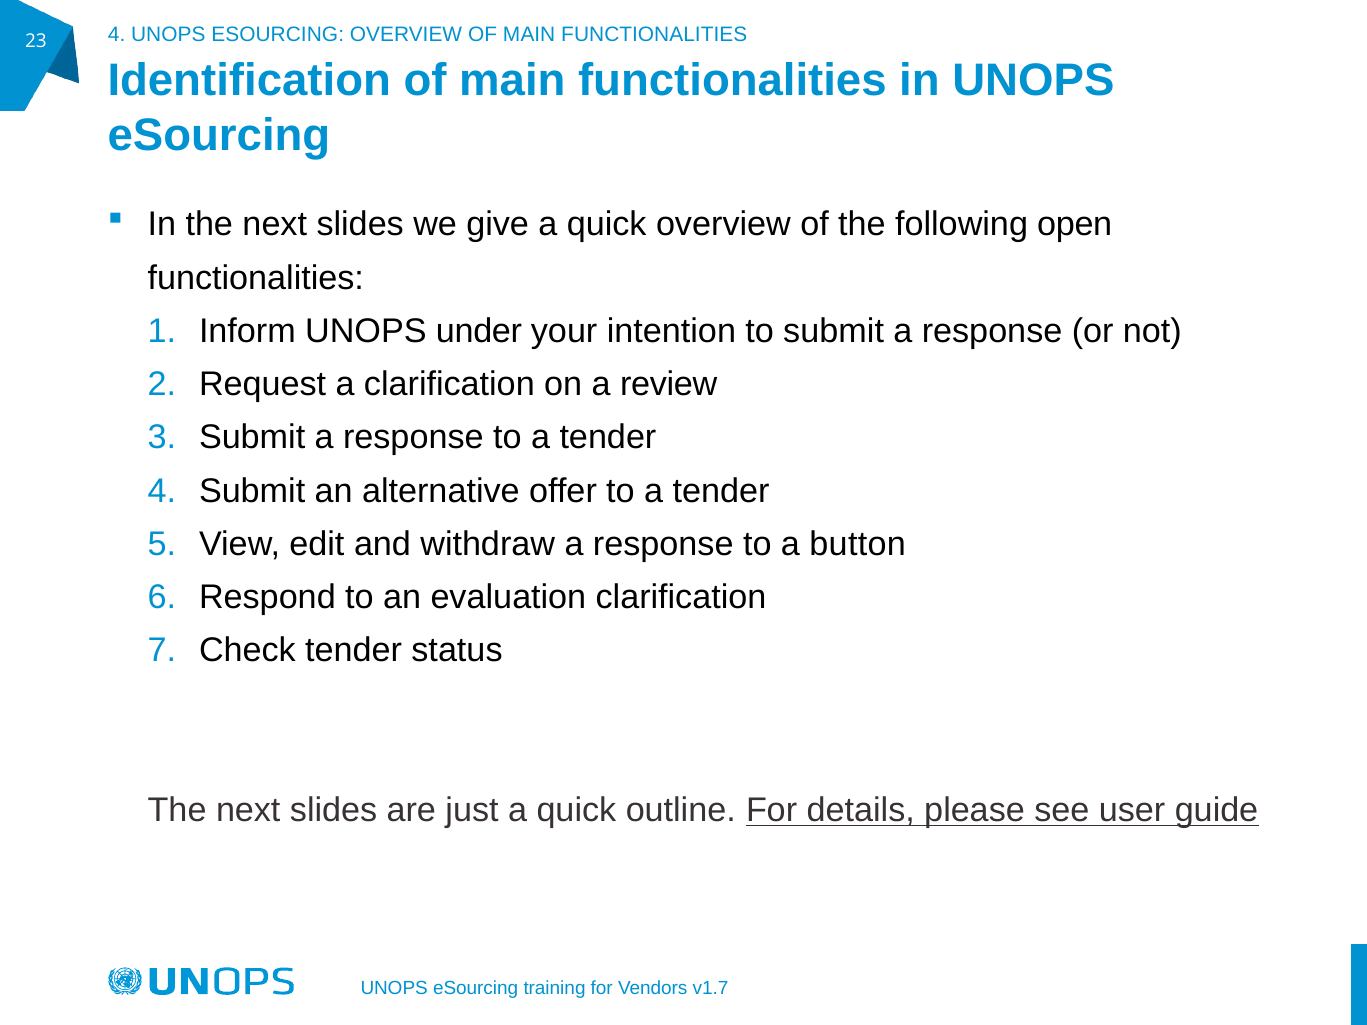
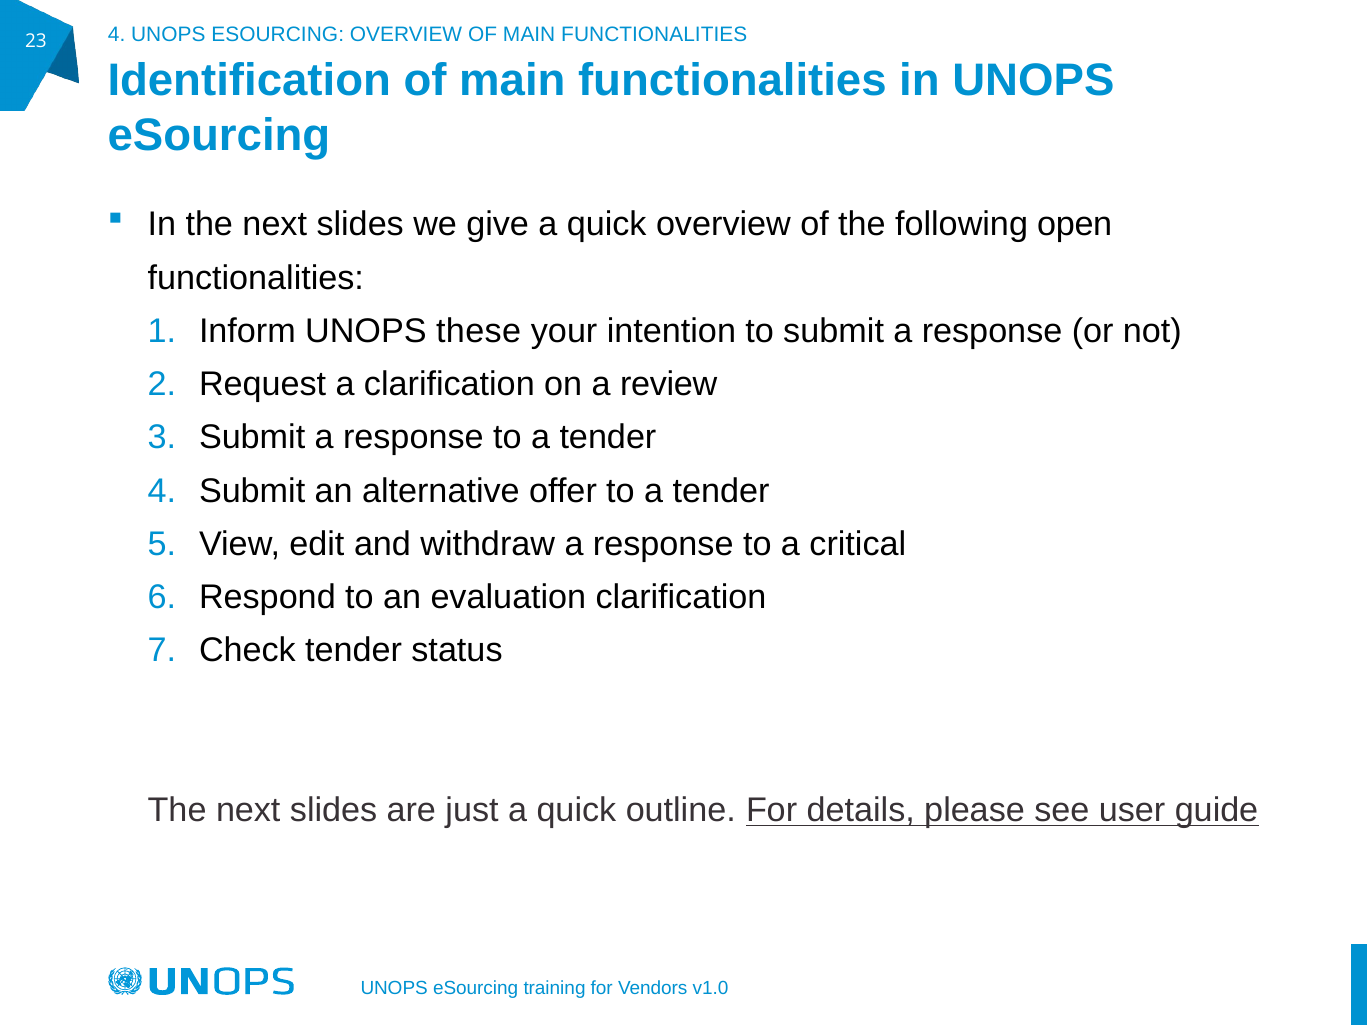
under: under -> these
button: button -> critical
v1.7: v1.7 -> v1.0
